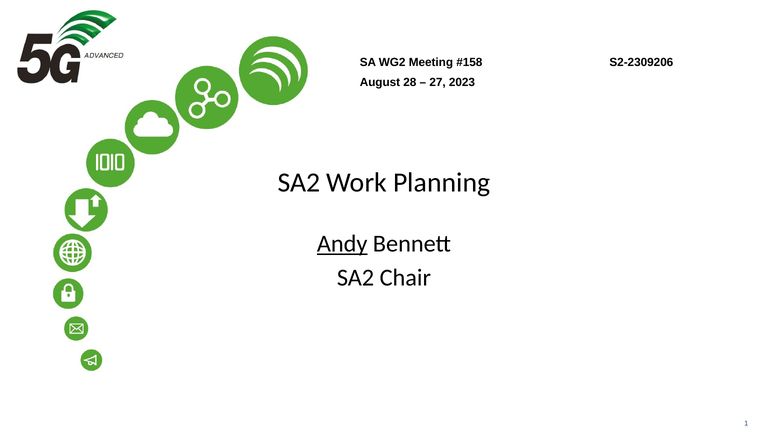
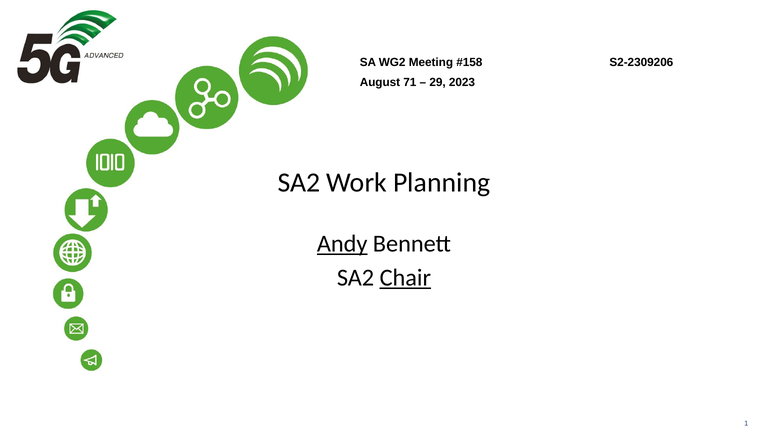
28: 28 -> 71
27: 27 -> 29
Chair underline: none -> present
